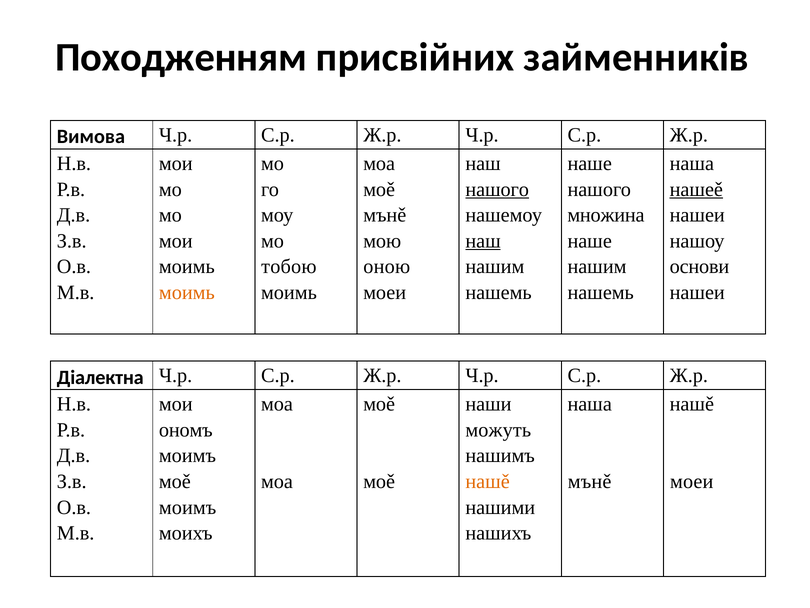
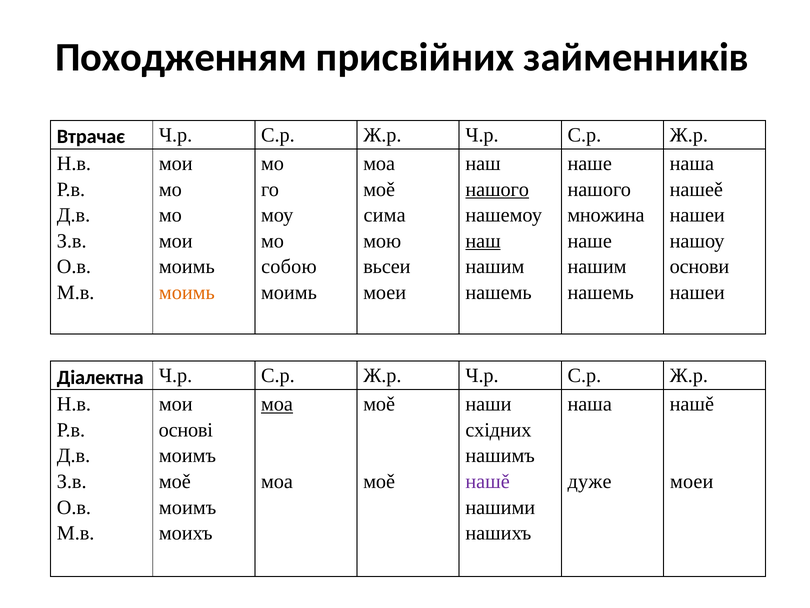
Вимова: Вимова -> Втрачає
нашеě underline: present -> none
мънě at (385, 215): мънě -> сима
тобою: тобою -> собою
оною: оною -> вьсеи
моа at (277, 404) underline: none -> present
ономъ: ономъ -> основі
можуть: можуть -> східних
нашě at (488, 481) colour: orange -> purple
мънě at (590, 481): мънě -> дуже
